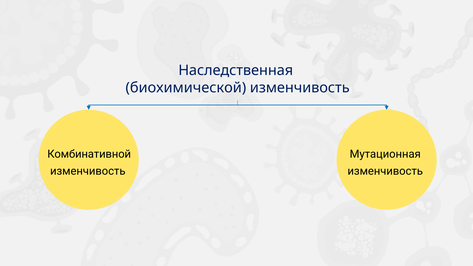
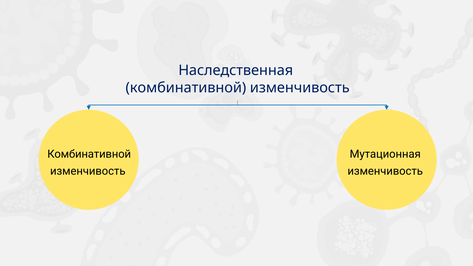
биохимической at (186, 88): биохимической -> комбинативной
